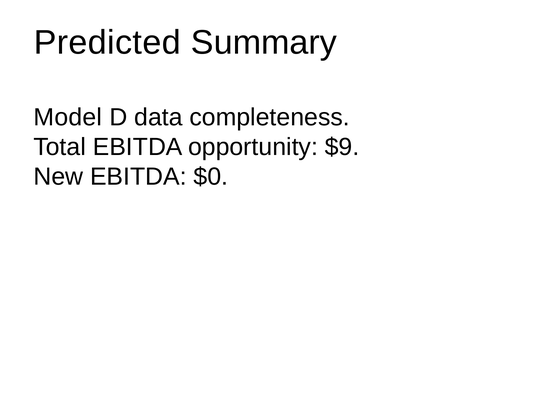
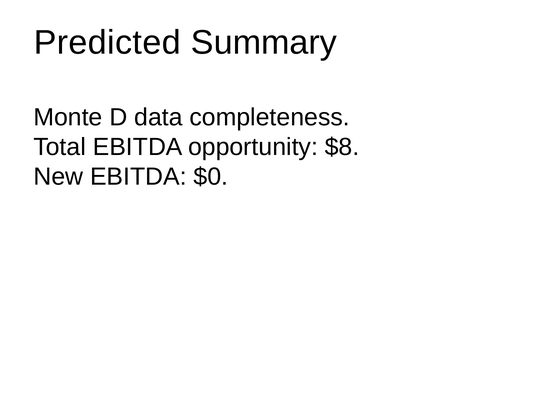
Model: Model -> Monte
$9: $9 -> $8
